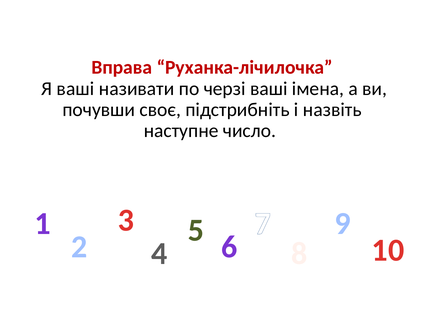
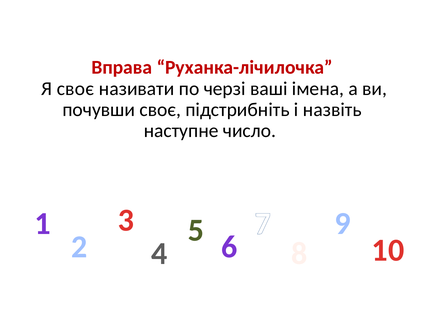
Я ваші: ваші -> своє
